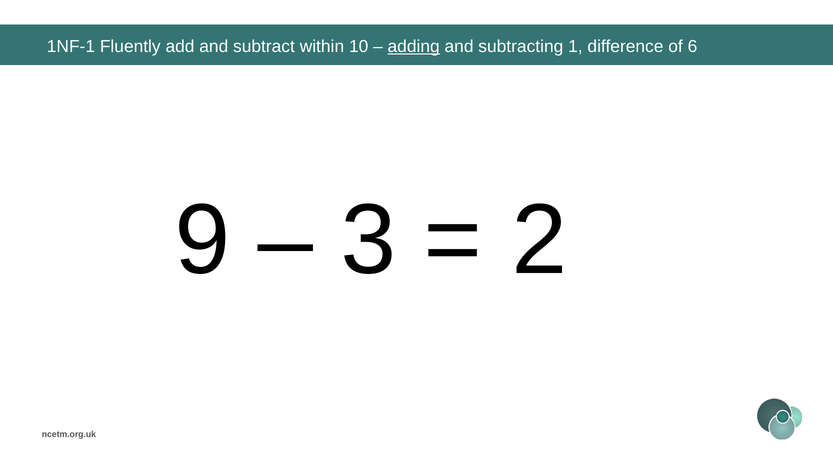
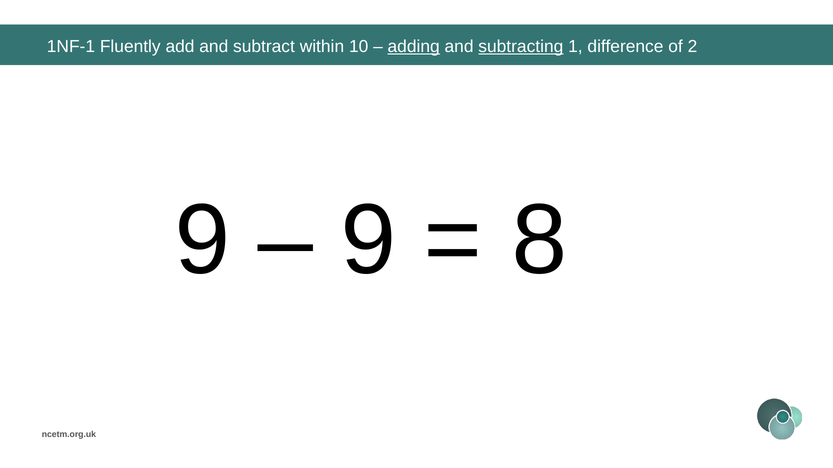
subtracting underline: none -> present
6: 6 -> 2
3 at (369, 240): 3 -> 9
2: 2 -> 8
